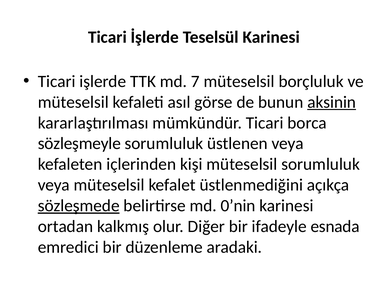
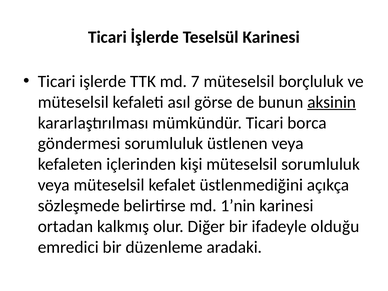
sözleşmeyle: sözleşmeyle -> göndermesi
sözleşmede underline: present -> none
0’nin: 0’nin -> 1’nin
esnada: esnada -> olduğu
